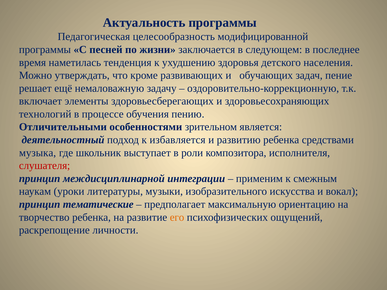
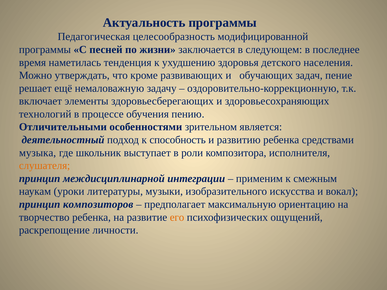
избавляется: избавляется -> способность
слушателя colour: red -> orange
тематические: тематические -> композиторов
